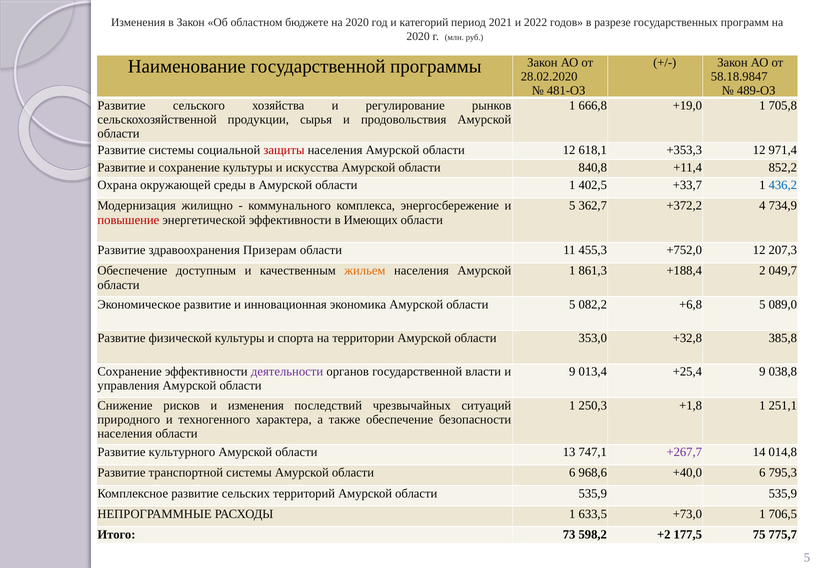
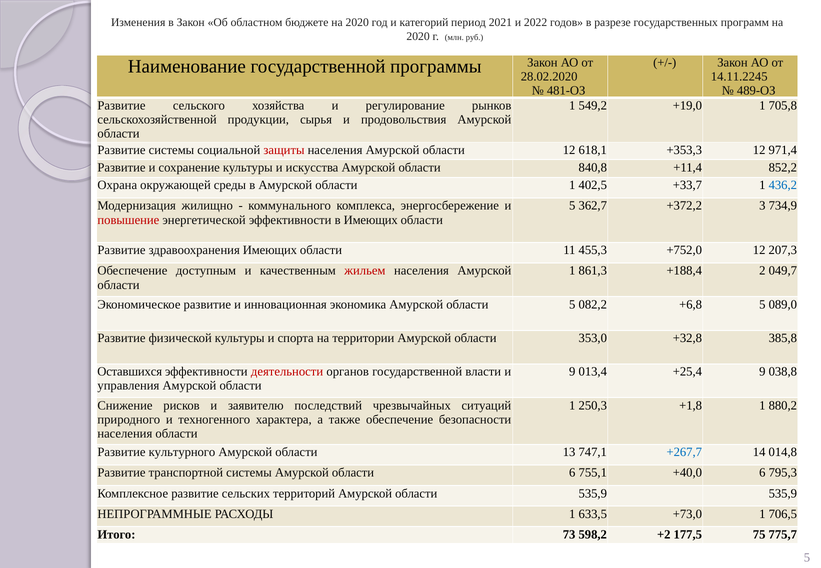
58.18.9847: 58.18.9847 -> 14.11.2245
666,8: 666,8 -> 549,2
4: 4 -> 3
здравоохранения Призерам: Призерам -> Имеющих
жильем colour: orange -> red
Сохранение at (130, 372): Сохранение -> Оставшихся
деятельности colour: purple -> red
и изменения: изменения -> заявителю
251,1: 251,1 -> 880,2
+267,7 colour: purple -> blue
968,6: 968,6 -> 755,1
